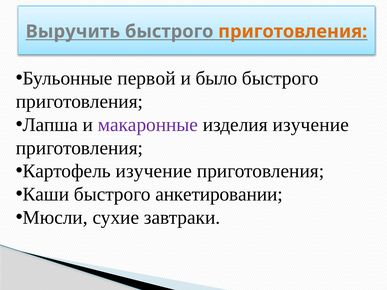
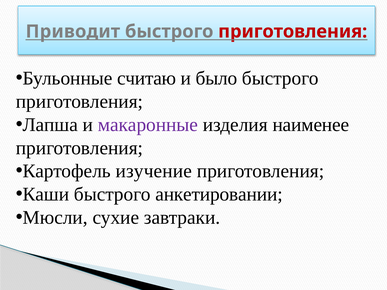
Выручить: Выручить -> Приводит
приготовления at (293, 32) colour: orange -> red
первой: первой -> считаю
изделия изучение: изучение -> наименее
